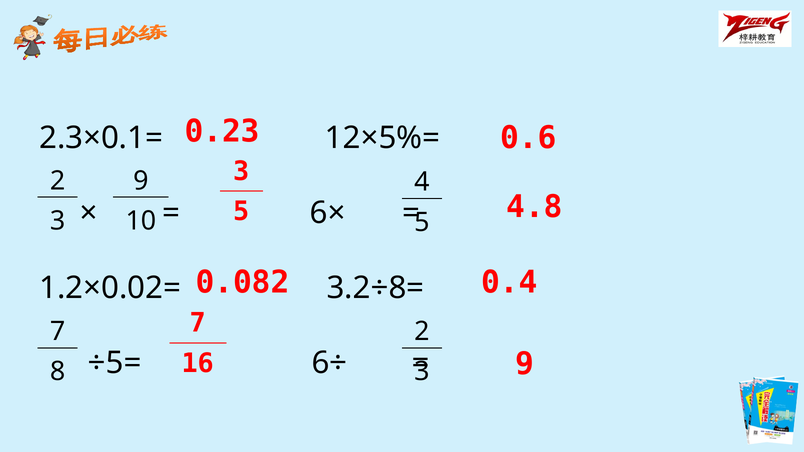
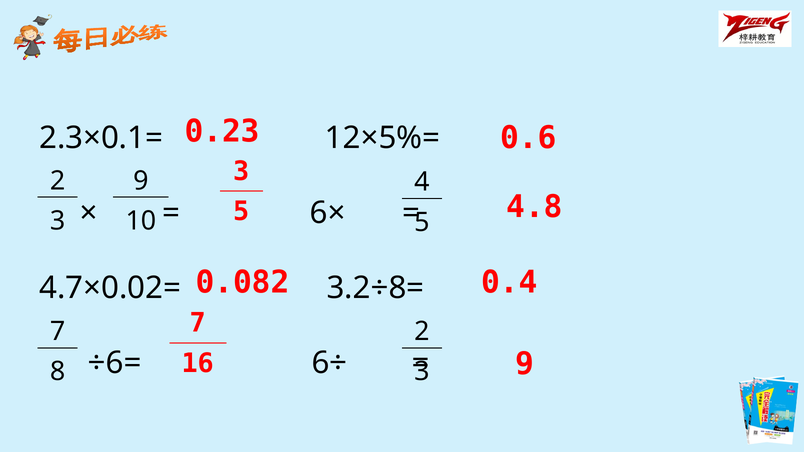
1.2×0.02=: 1.2×0.02= -> 4.7×0.02=
÷5=: ÷5= -> ÷6=
